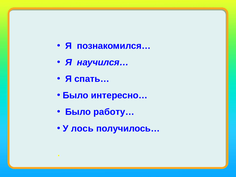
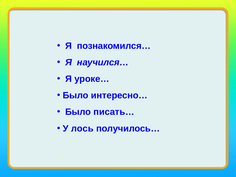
спать…: спать… -> уроке…
работу…: работу… -> писать…
